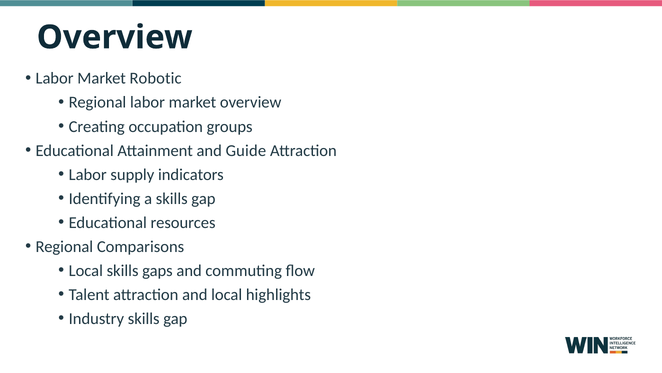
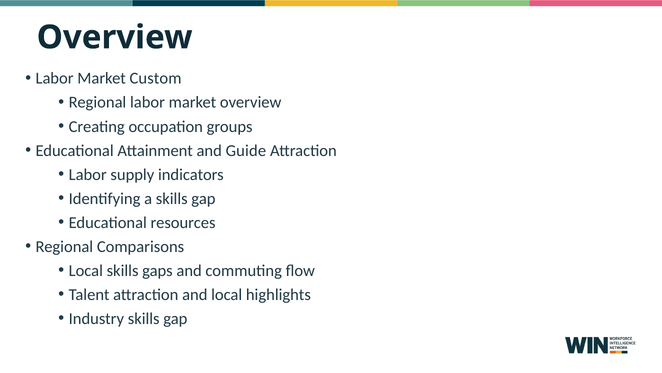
Robotic: Robotic -> Custom
